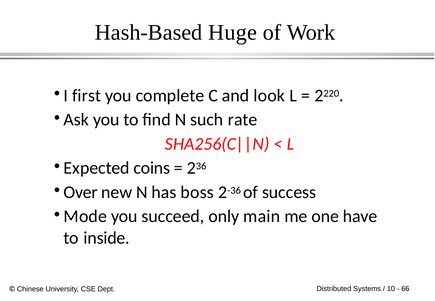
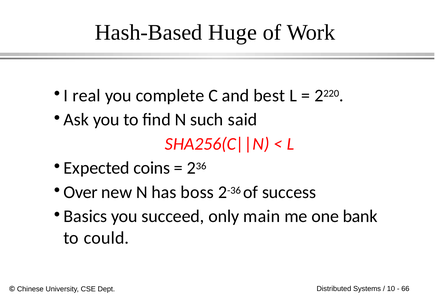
first: first -> real
look: look -> best
rate: rate -> said
Mode: Mode -> Basics
have: have -> bank
inside: inside -> could
